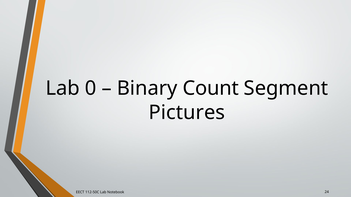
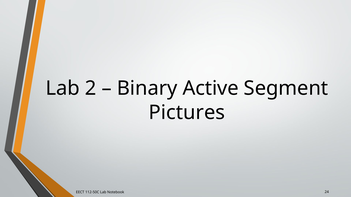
0: 0 -> 2
Count: Count -> Active
